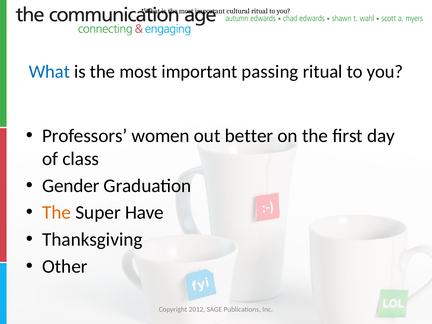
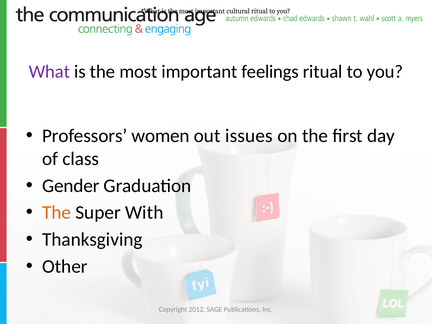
What at (49, 72) colour: blue -> purple
passing: passing -> feelings
better: better -> issues
Have: Have -> With
